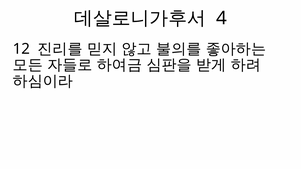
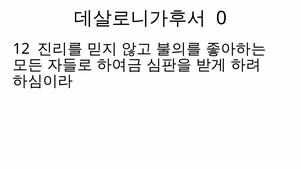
4: 4 -> 0
